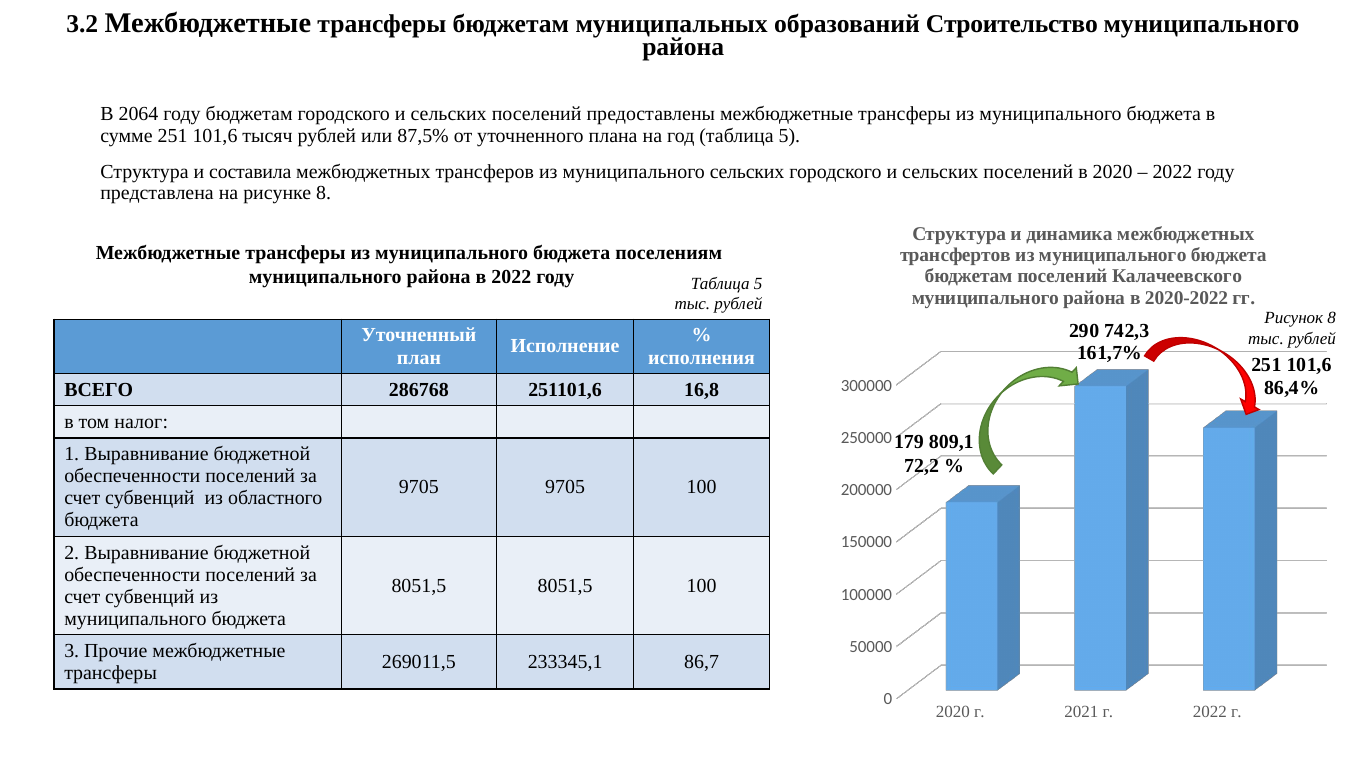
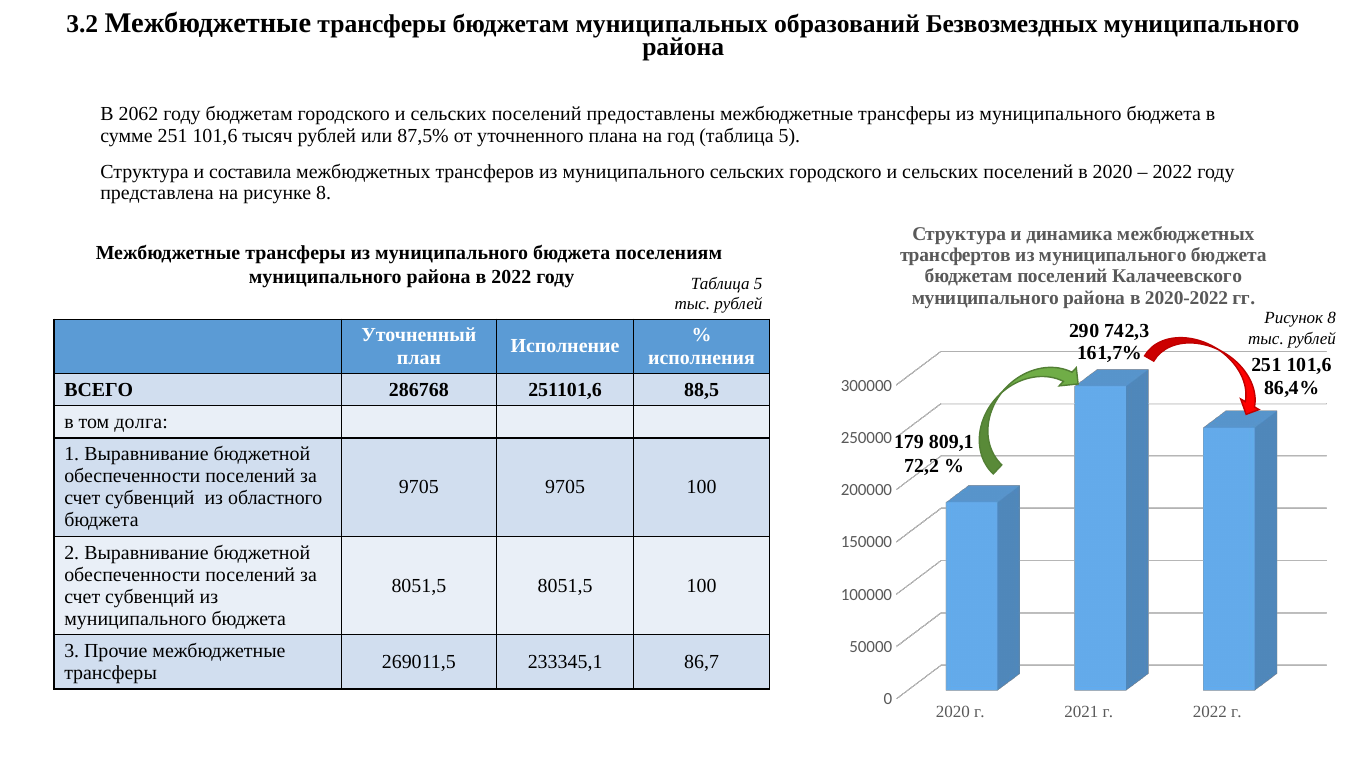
Строительство: Строительство -> Безвозмездных
2064: 2064 -> 2062
16,8: 16,8 -> 88,5
налог: налог -> долга
